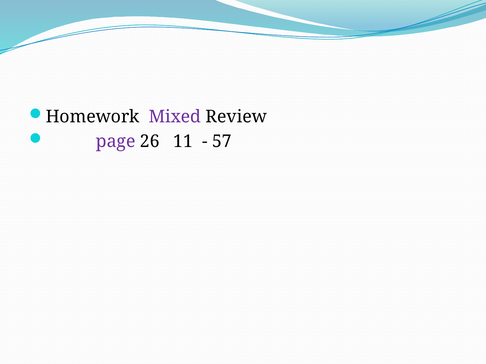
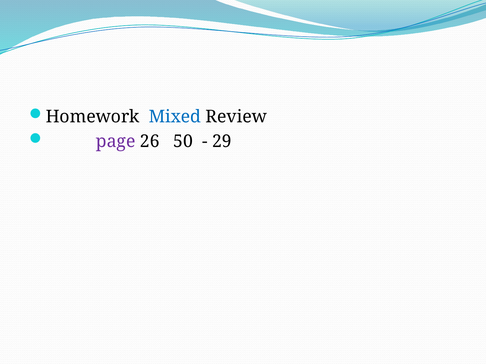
Mixed colour: purple -> blue
11: 11 -> 50
57: 57 -> 29
